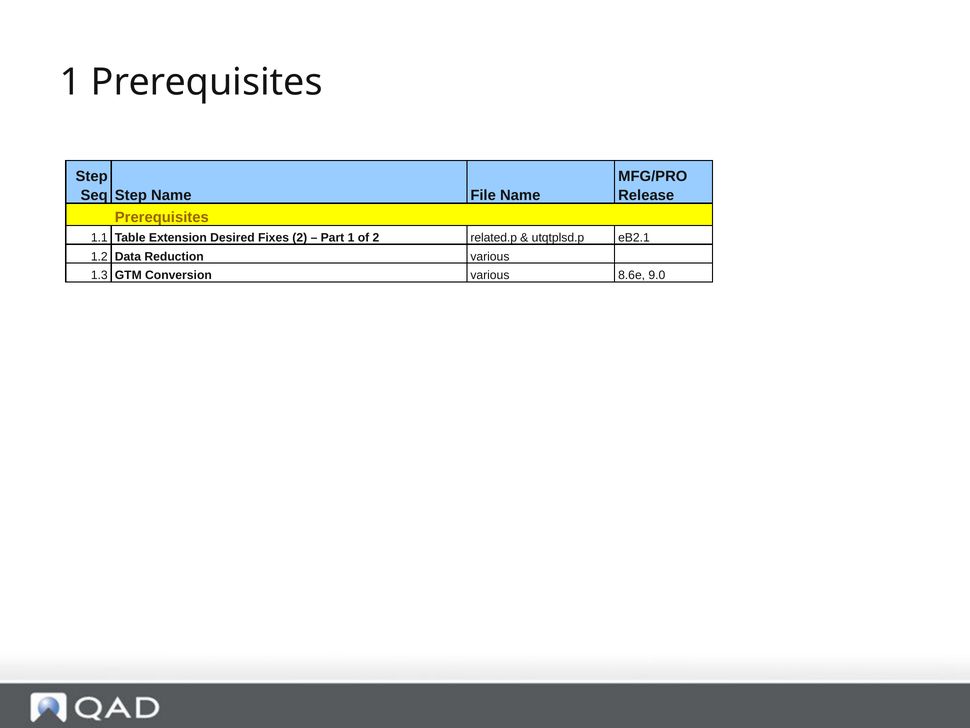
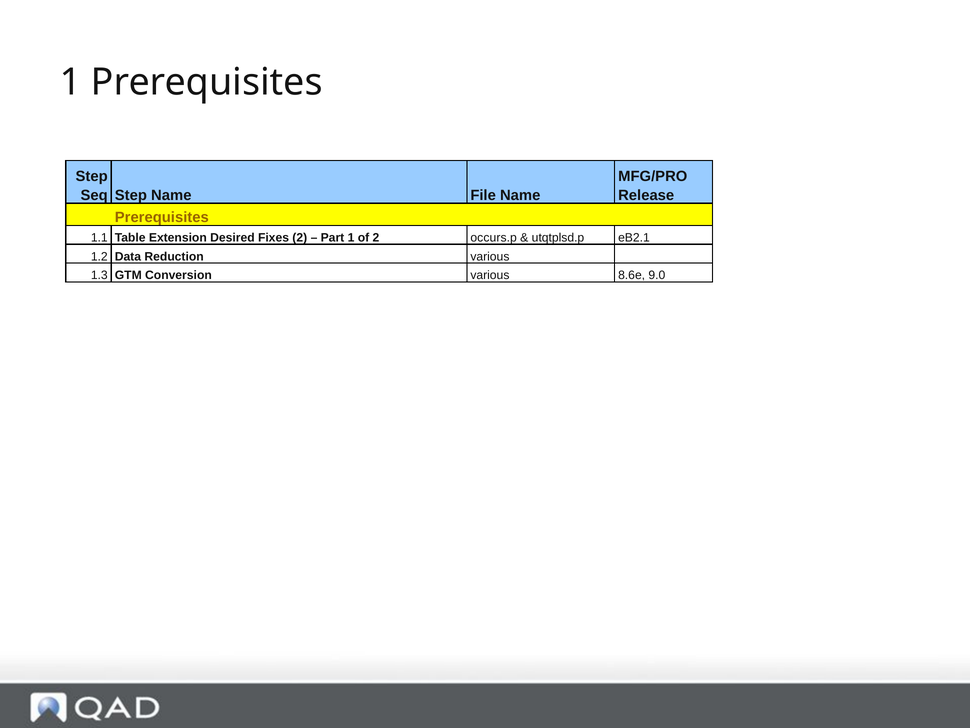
related.p: related.p -> occurs.p
